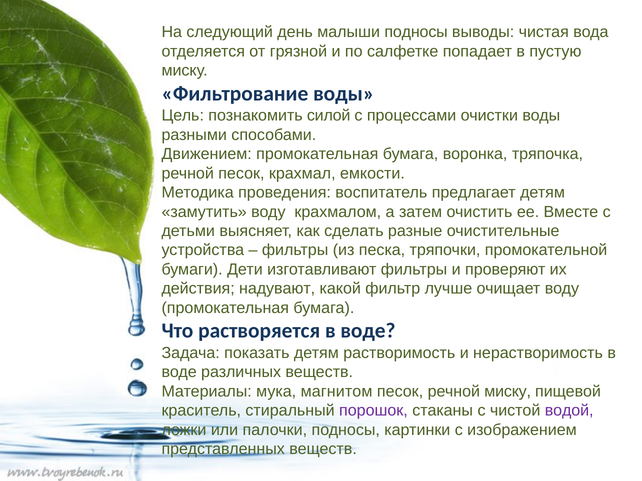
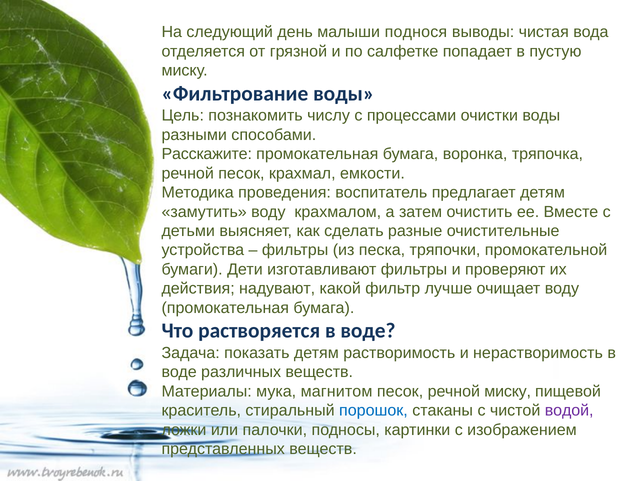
малыши подносы: подносы -> поднося
силой: силой -> числу
Движением: Движением -> Расскажите
порошок colour: purple -> blue
